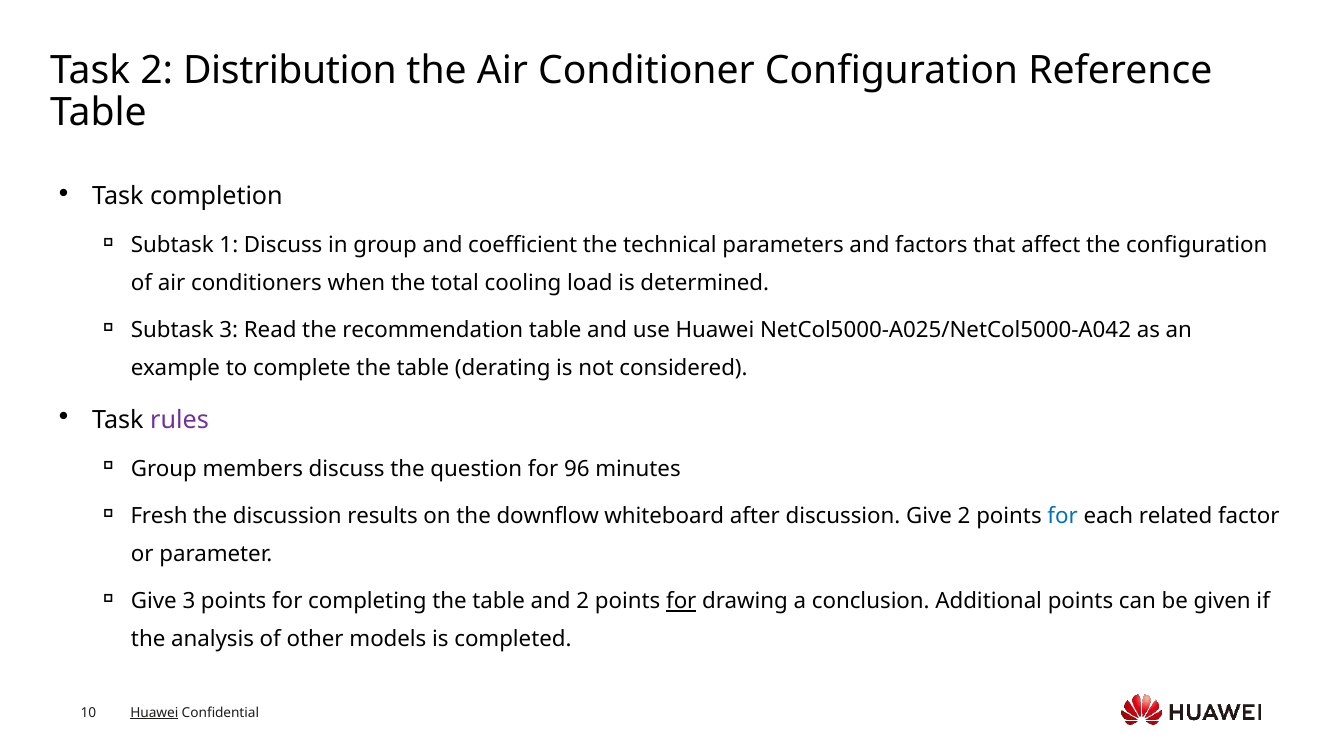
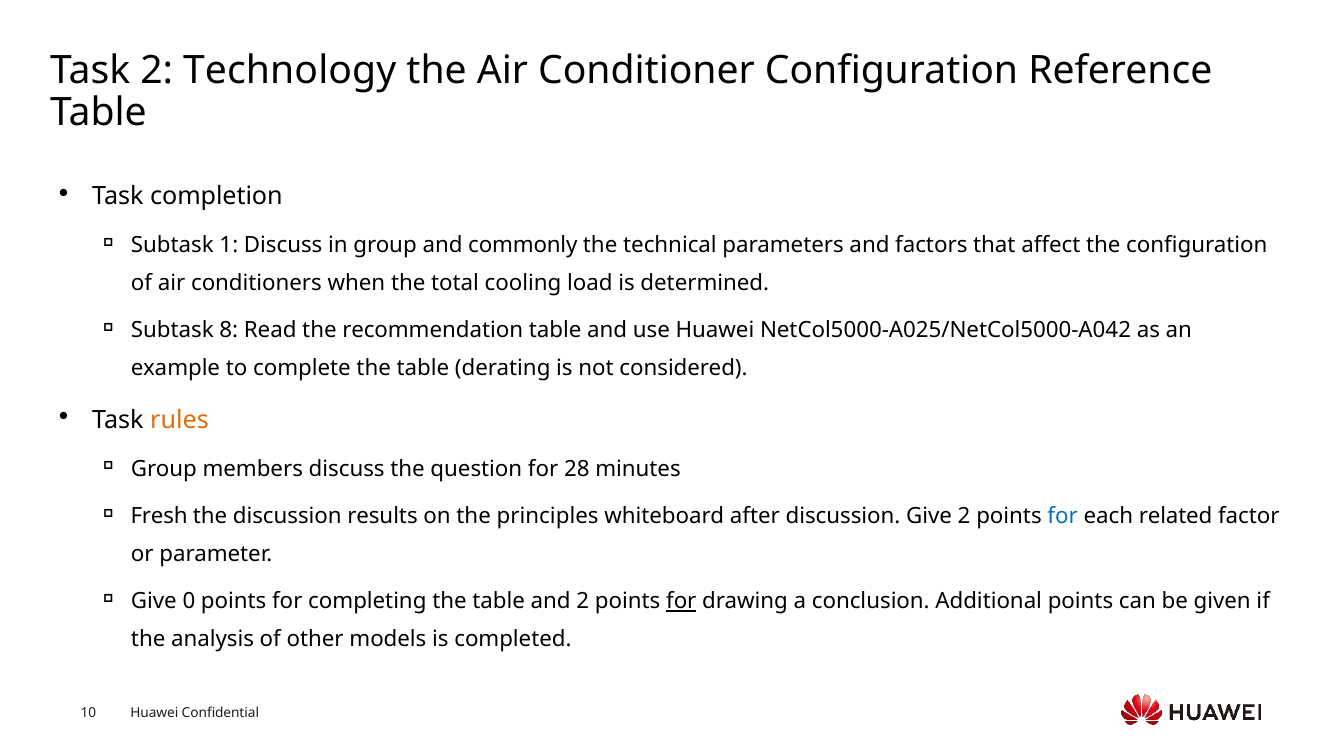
Distribution: Distribution -> Technology
coefficient: coefficient -> commonly
Subtask 3: 3 -> 8
rules colour: purple -> orange
96: 96 -> 28
downflow: downflow -> principles
Give 3: 3 -> 0
Huawei at (154, 713) underline: present -> none
